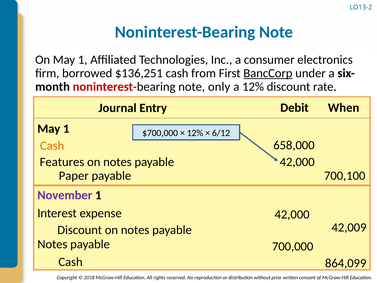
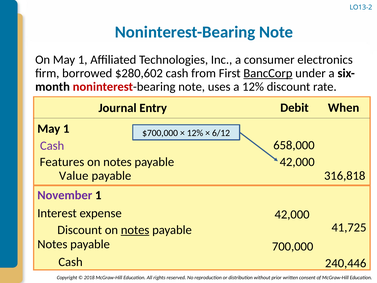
$136,251: $136,251 -> $280,602
only: only -> uses
Cash at (52, 146) colour: orange -> purple
Paper: Paper -> Value
700,100: 700,100 -> 316,818
notes at (135, 230) underline: none -> present
42,009: 42,009 -> 41,725
864,099: 864,099 -> 240,446
